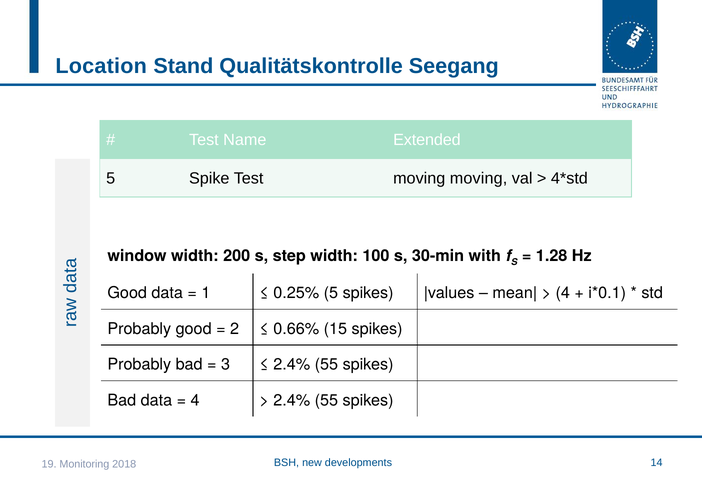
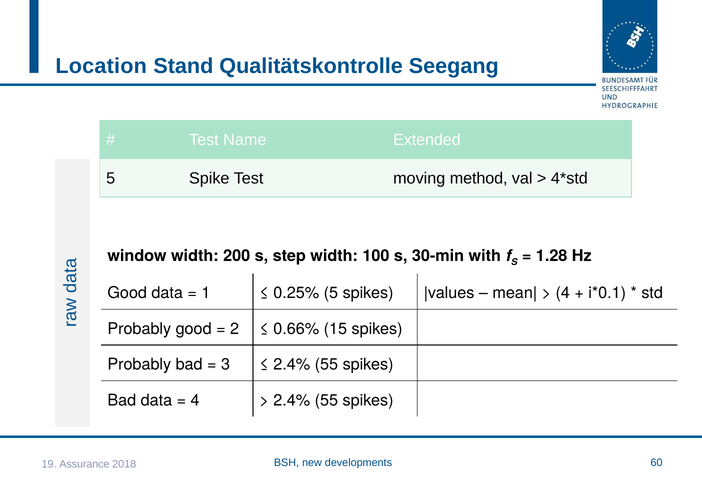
moving moving: moving -> method
Monitoring: Monitoring -> Assurance
14: 14 -> 60
